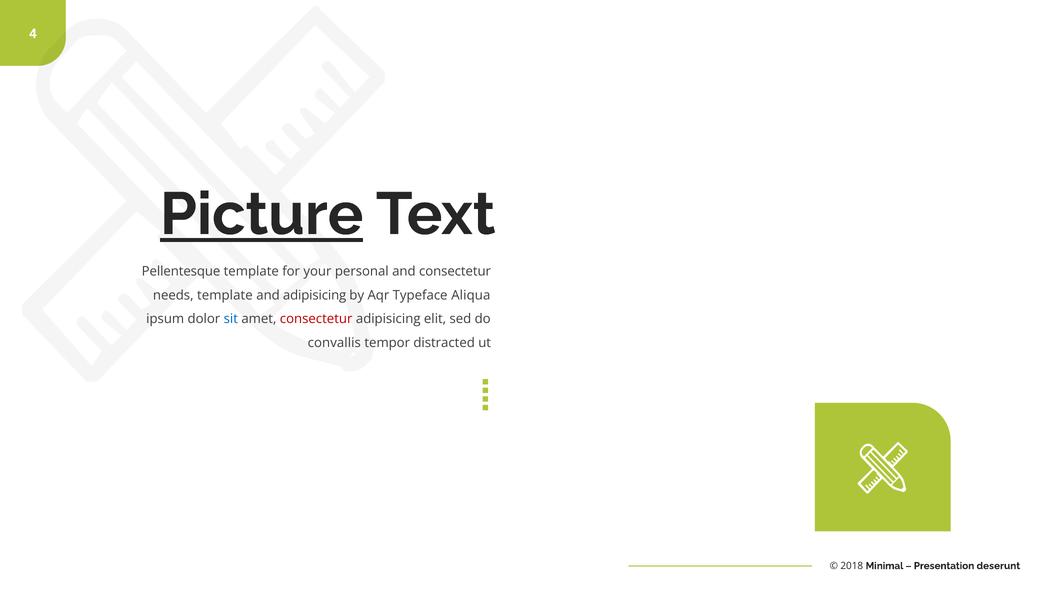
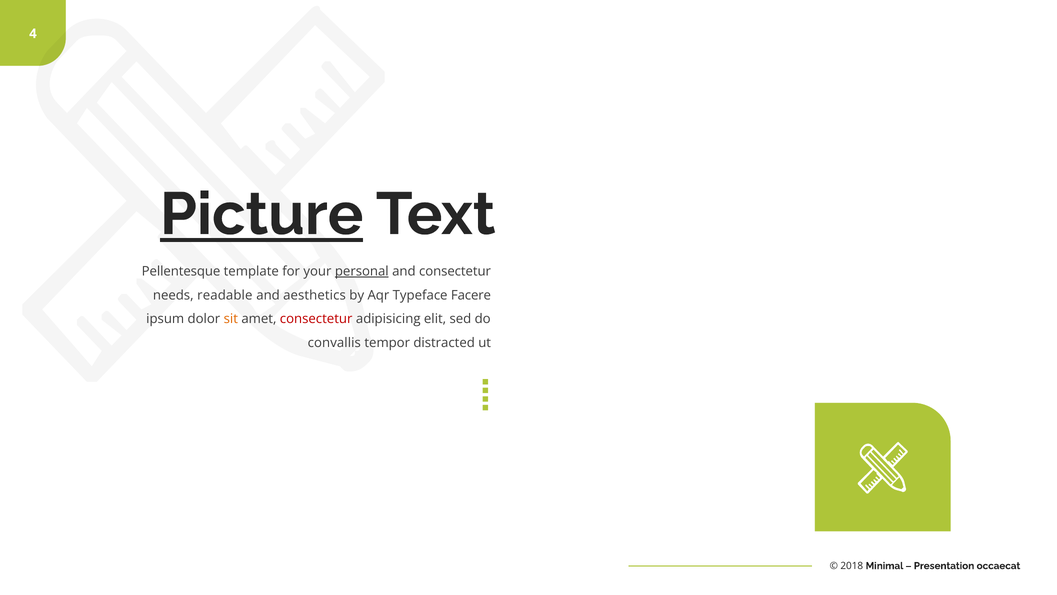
personal underline: none -> present
needs template: template -> readable
and adipisicing: adipisicing -> aesthetics
Aliqua: Aliqua -> Facere
sit colour: blue -> orange
deserunt: deserunt -> occaecat
